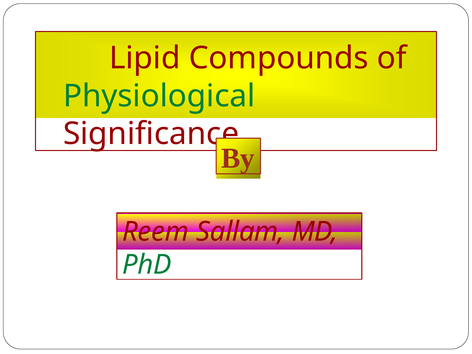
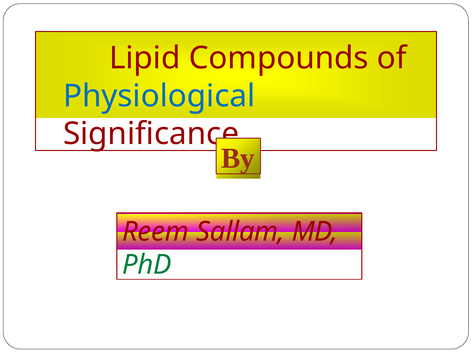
Physiological colour: green -> blue
